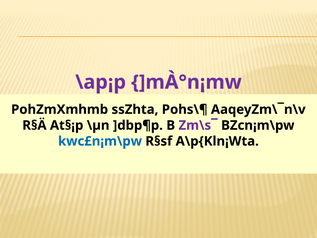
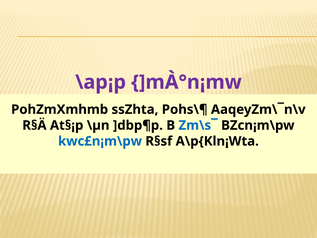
Zm\s¯ colour: purple -> blue
